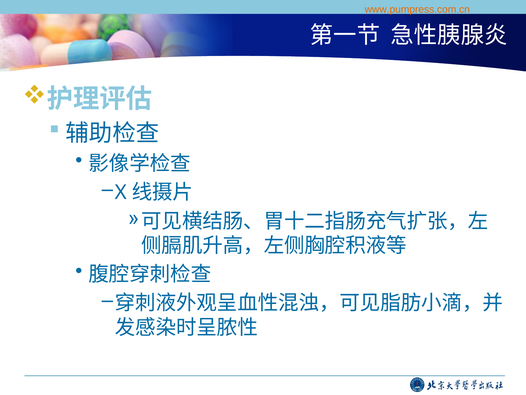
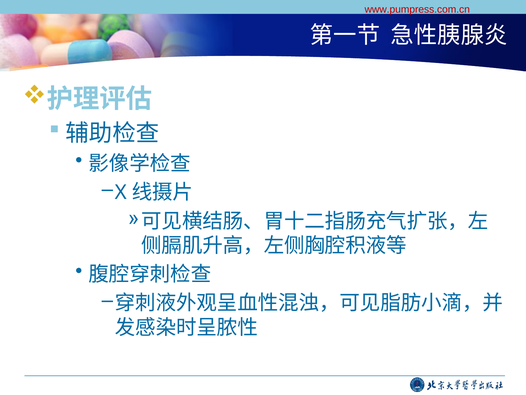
www.pumpress.com.cn colour: orange -> red
